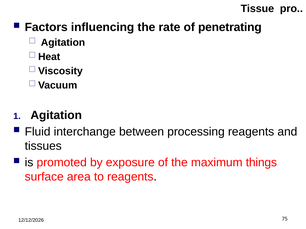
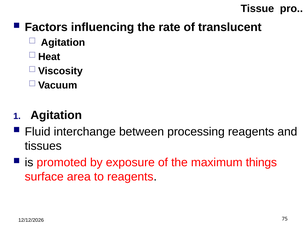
penetrating: penetrating -> translucent
